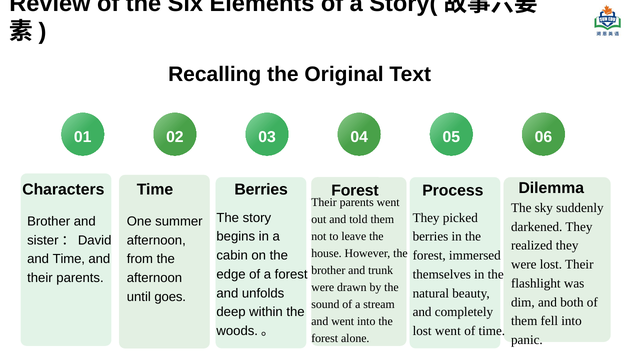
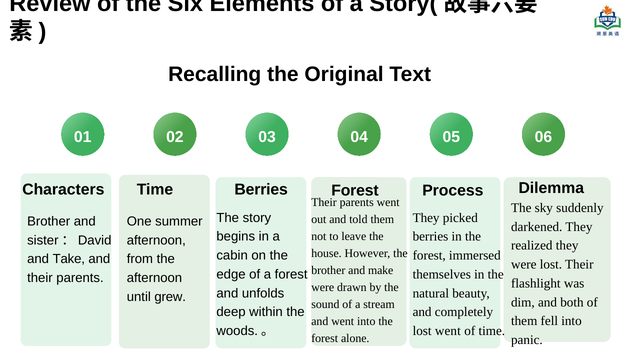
and Time: Time -> Take
trunk: trunk -> make
goes: goes -> grew
